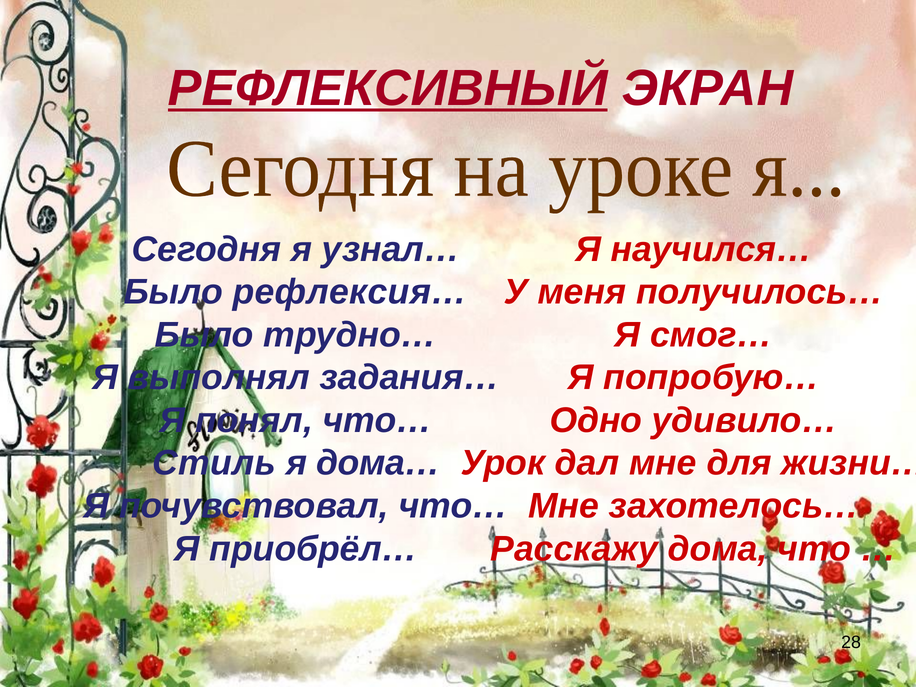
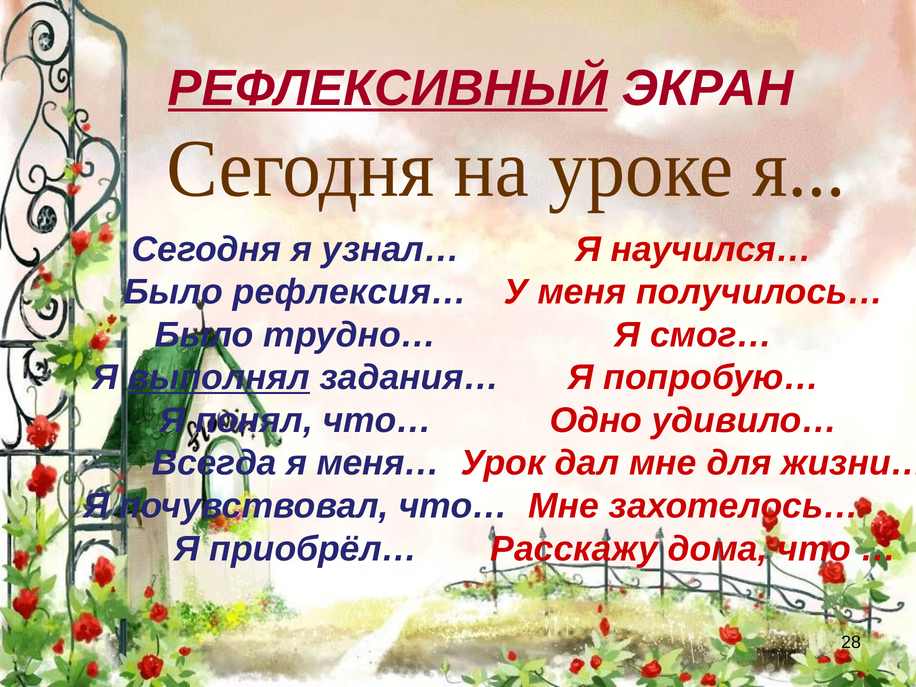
выполнял underline: none -> present
Стиль: Стиль -> Всегда
дома…: дома… -> меня…
